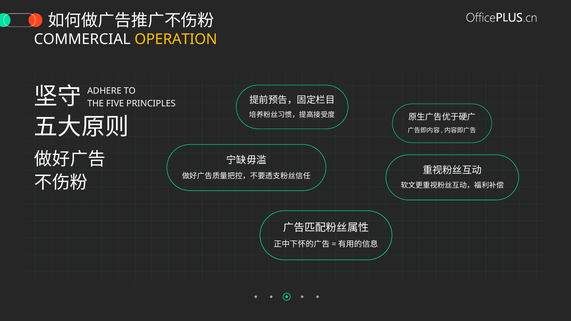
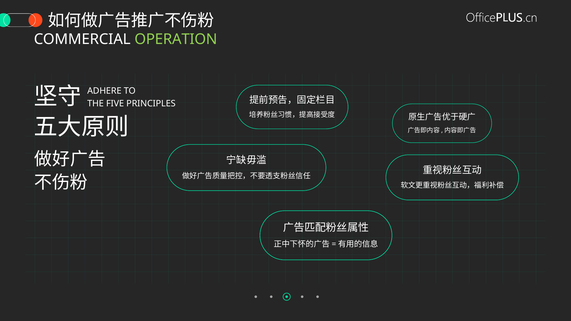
OPERATION colour: yellow -> light green
